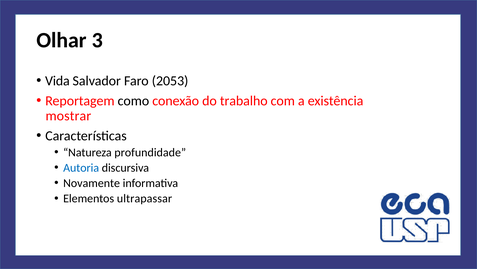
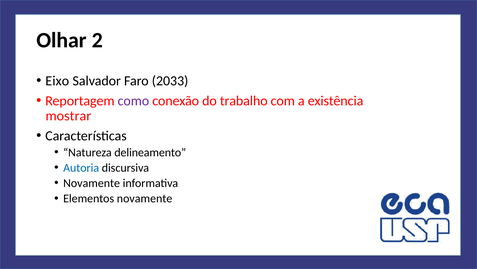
3: 3 -> 2
Vida: Vida -> Eixo
2053: 2053 -> 2033
como colour: black -> purple
profundidade: profundidade -> delineamento
Elementos ultrapassar: ultrapassar -> novamente
